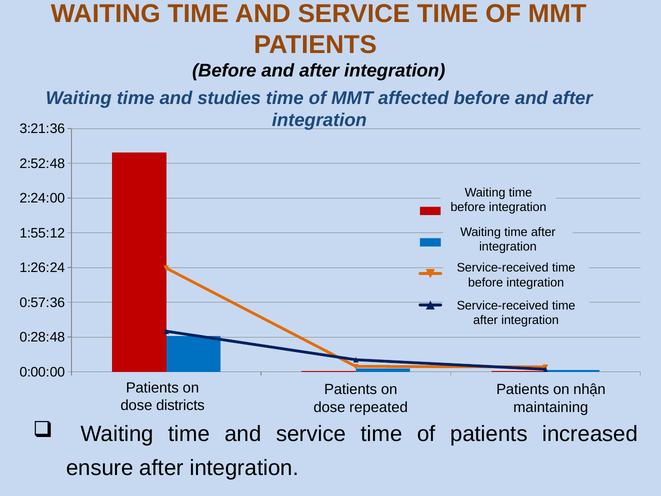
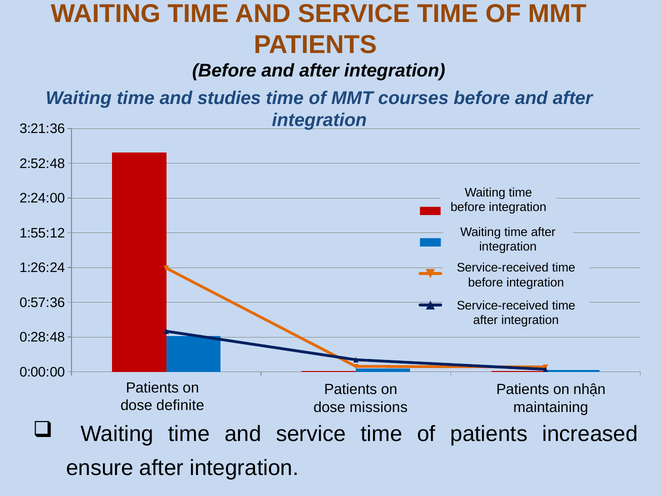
affected: affected -> courses
districts: districts -> definite
repeated: repeated -> missions
